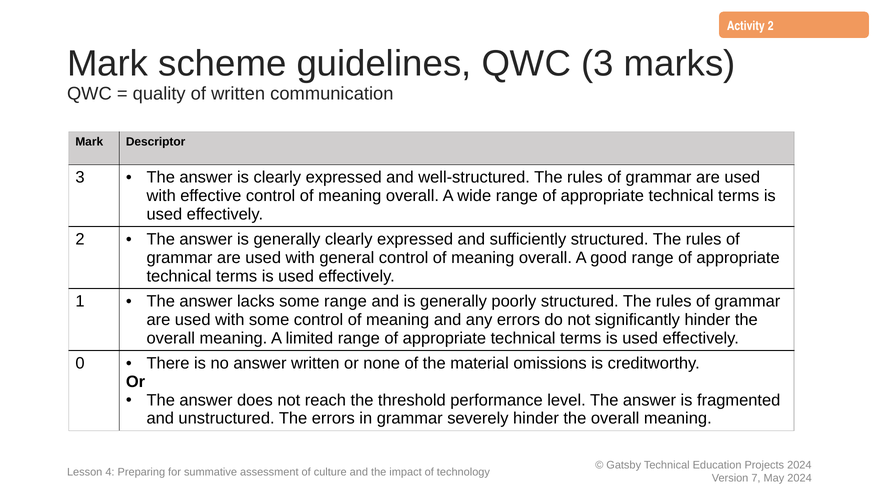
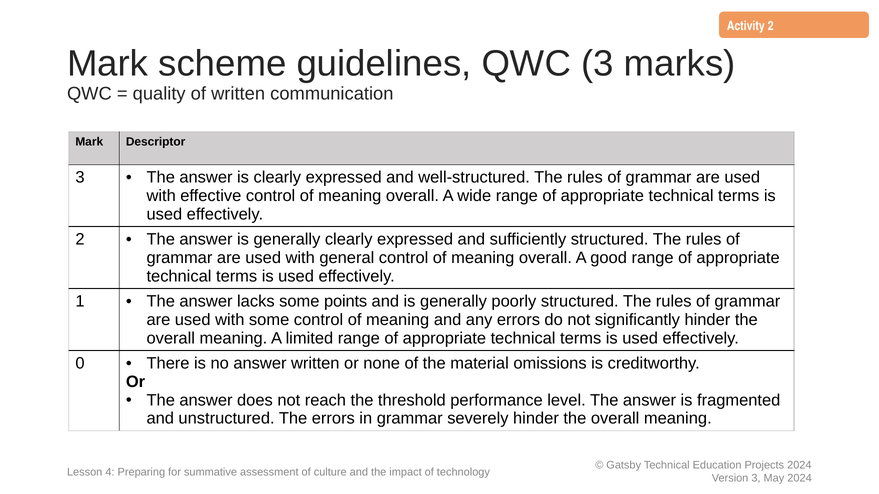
some range: range -> points
7 at (756, 479): 7 -> 3
